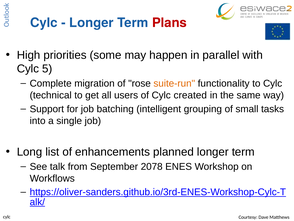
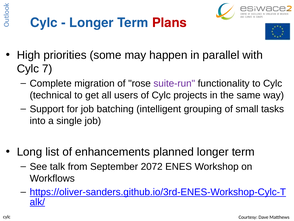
5: 5 -> 7
suite-run colour: orange -> purple
created: created -> projects
2078: 2078 -> 2072
